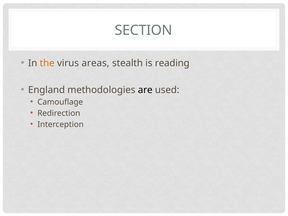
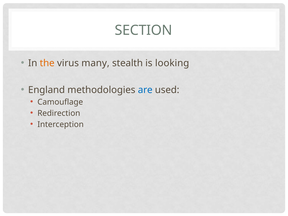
areas: areas -> many
reading: reading -> looking
are colour: black -> blue
